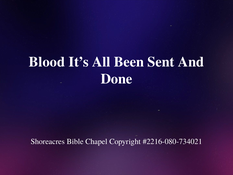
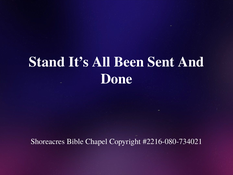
Blood: Blood -> Stand
